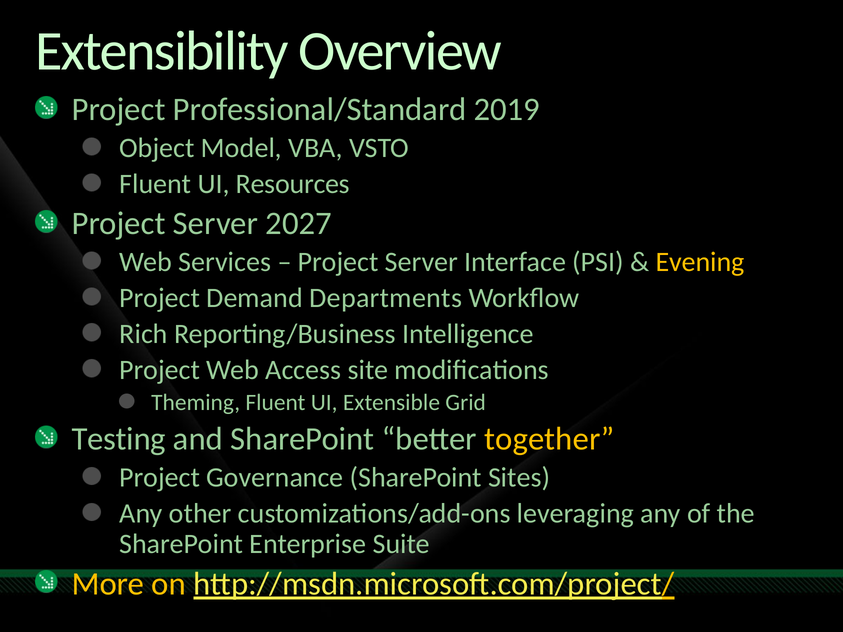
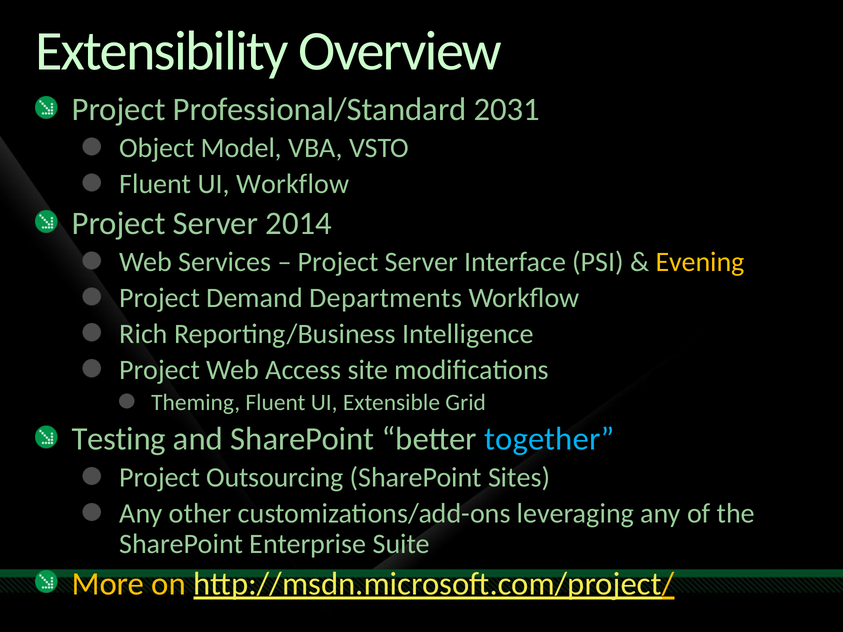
2019: 2019 -> 2031
UI Resources: Resources -> Workflow
2027: 2027 -> 2014
together colour: yellow -> light blue
Governance: Governance -> Outsourcing
